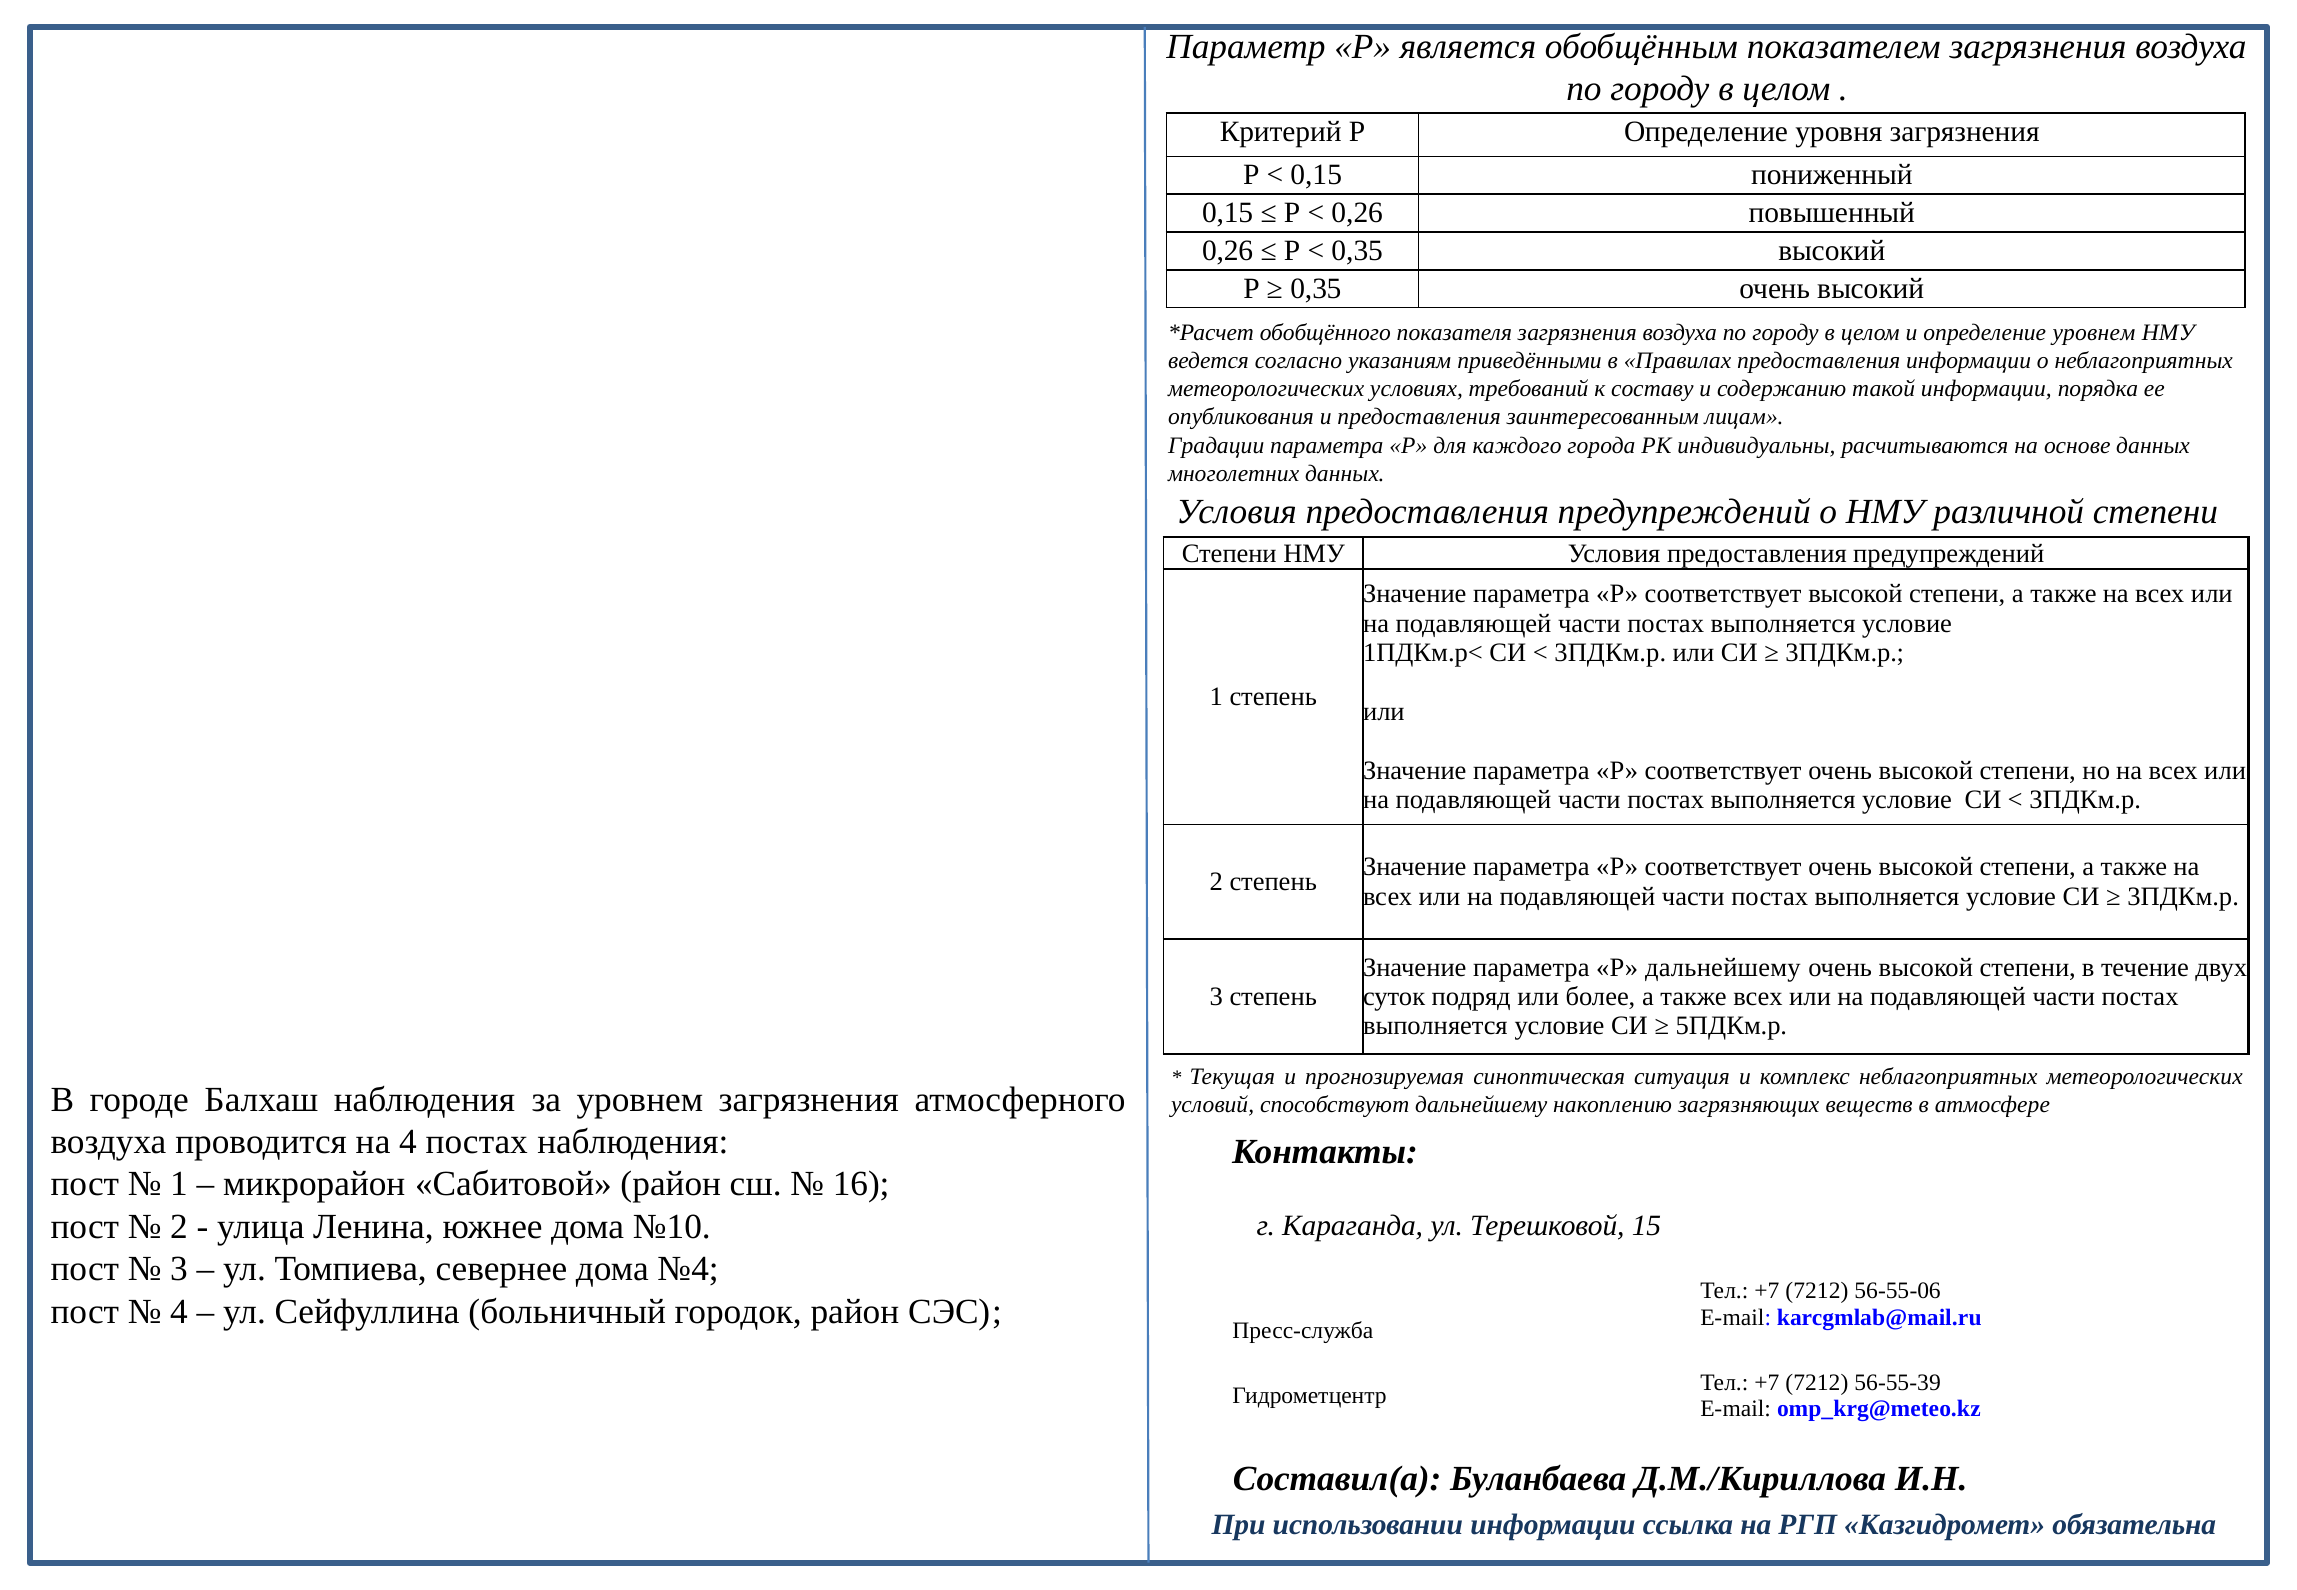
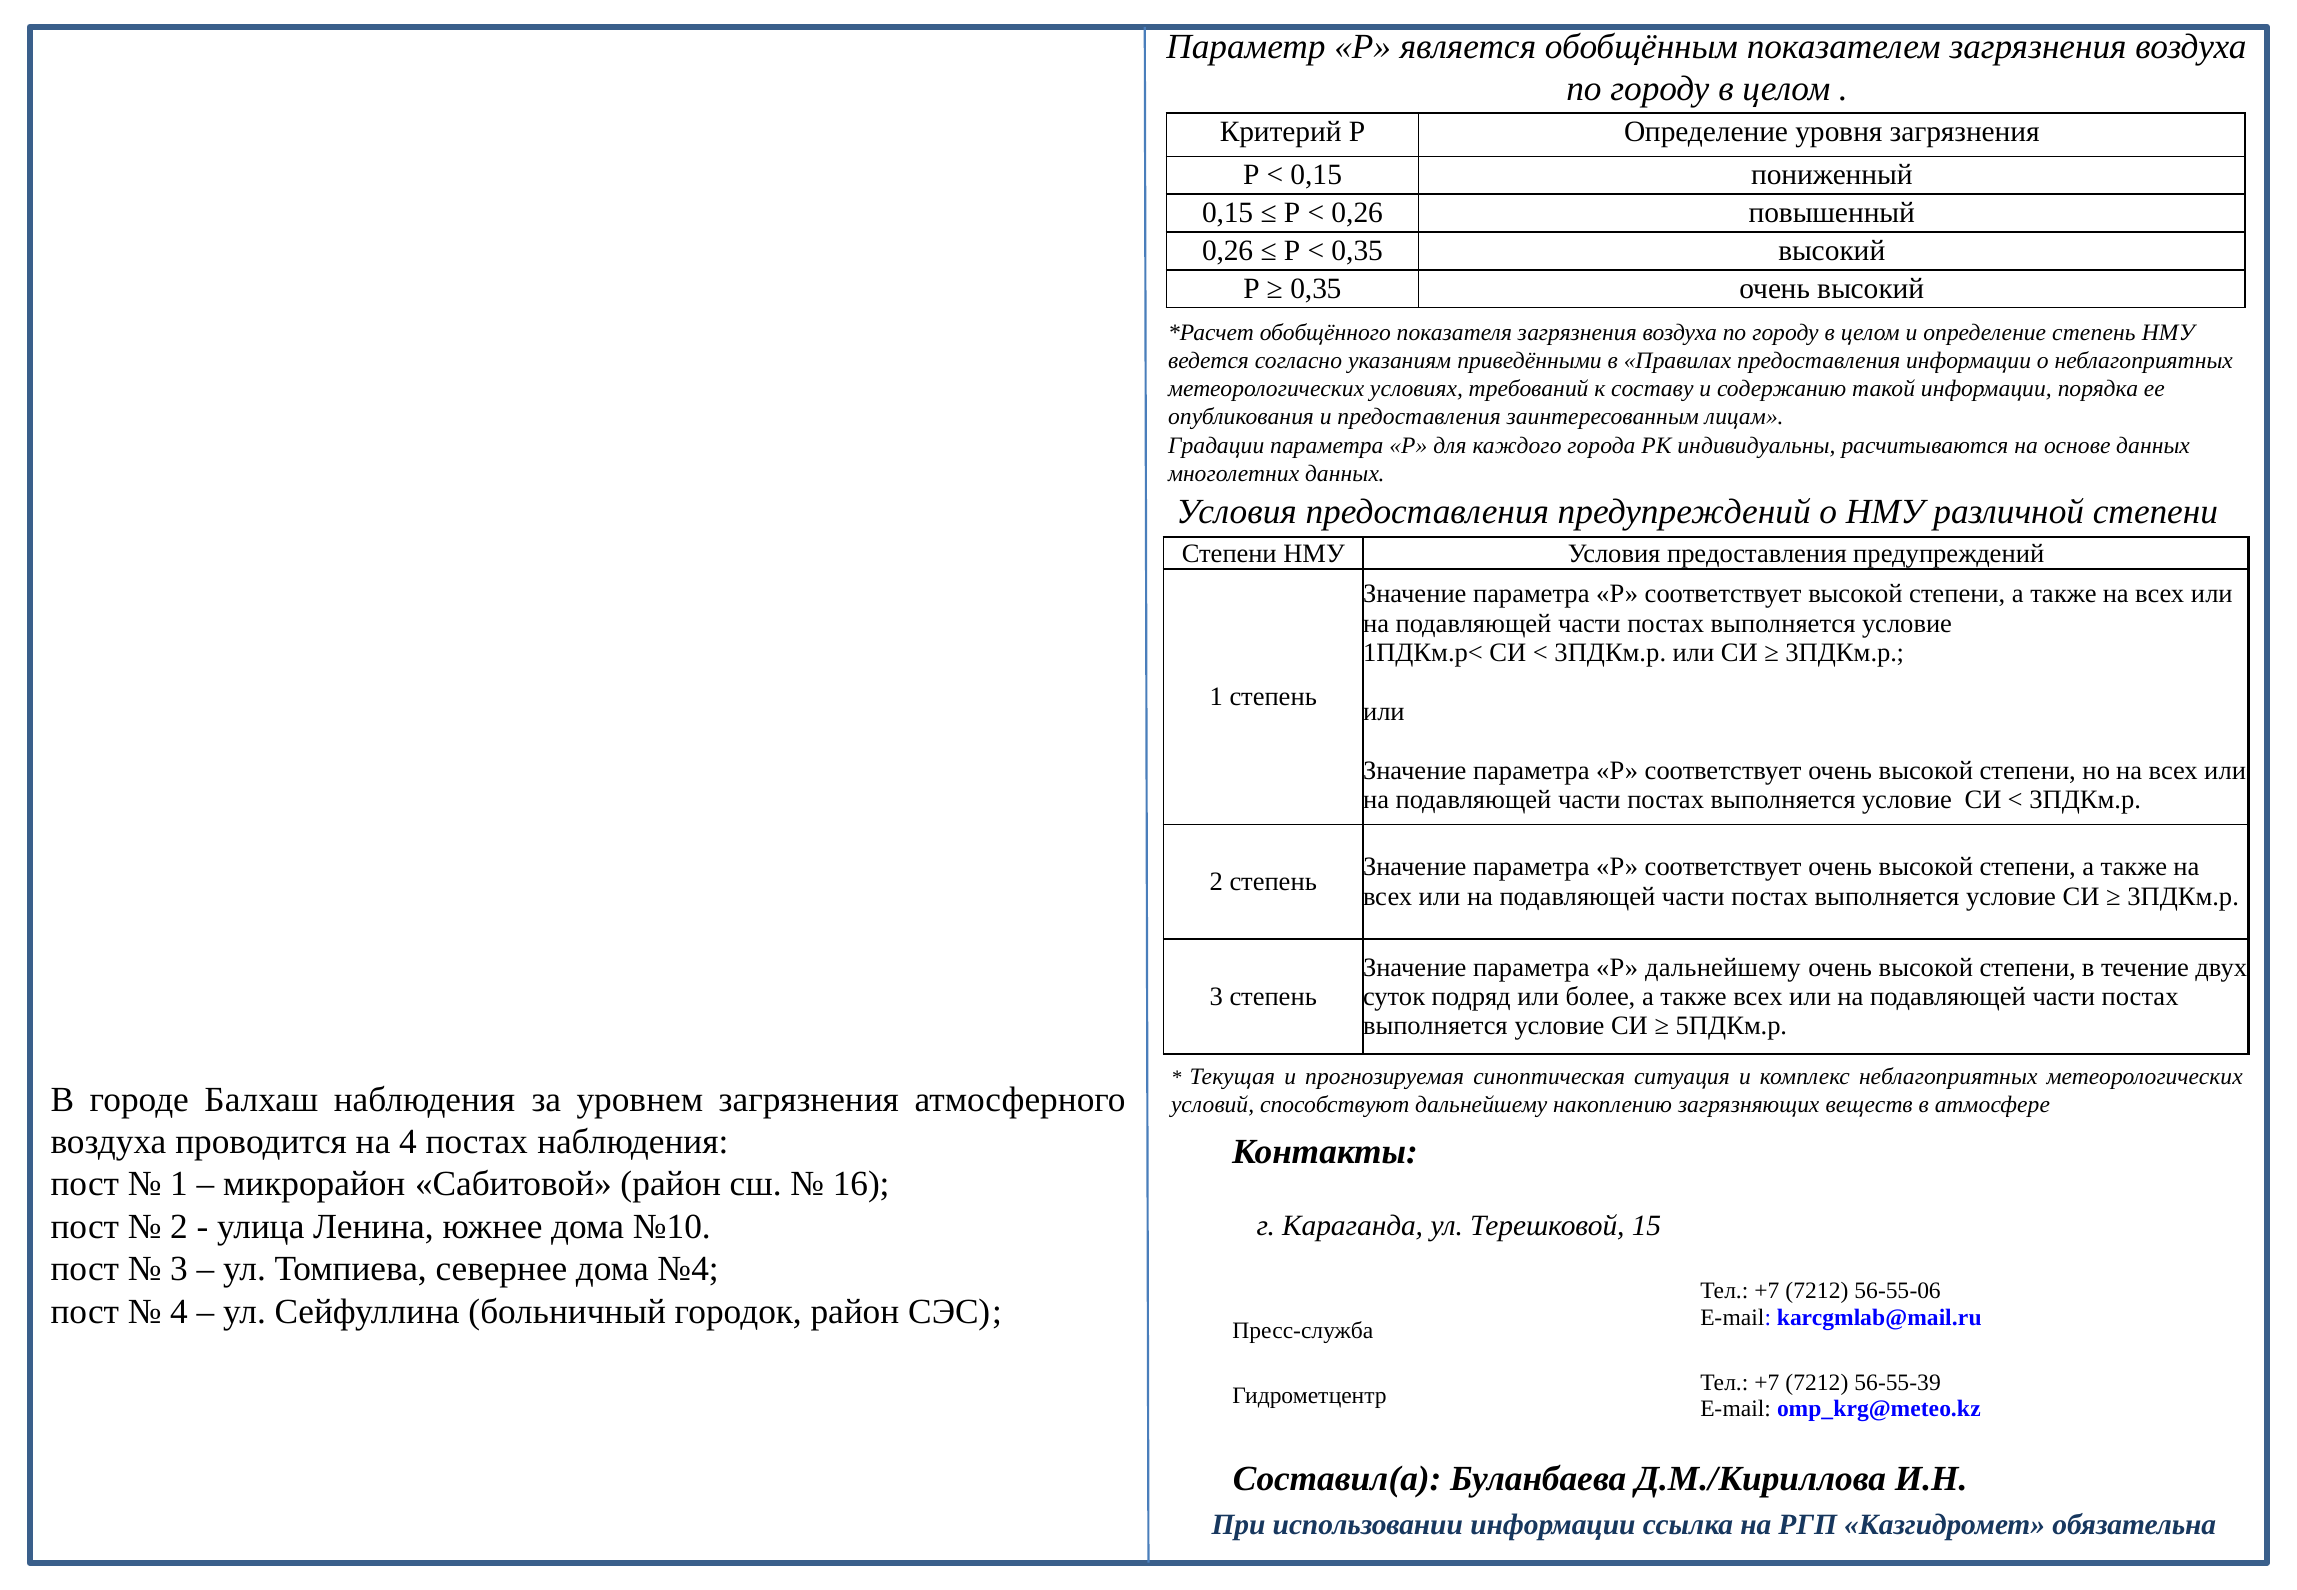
определение уровнем: уровнем -> степень
